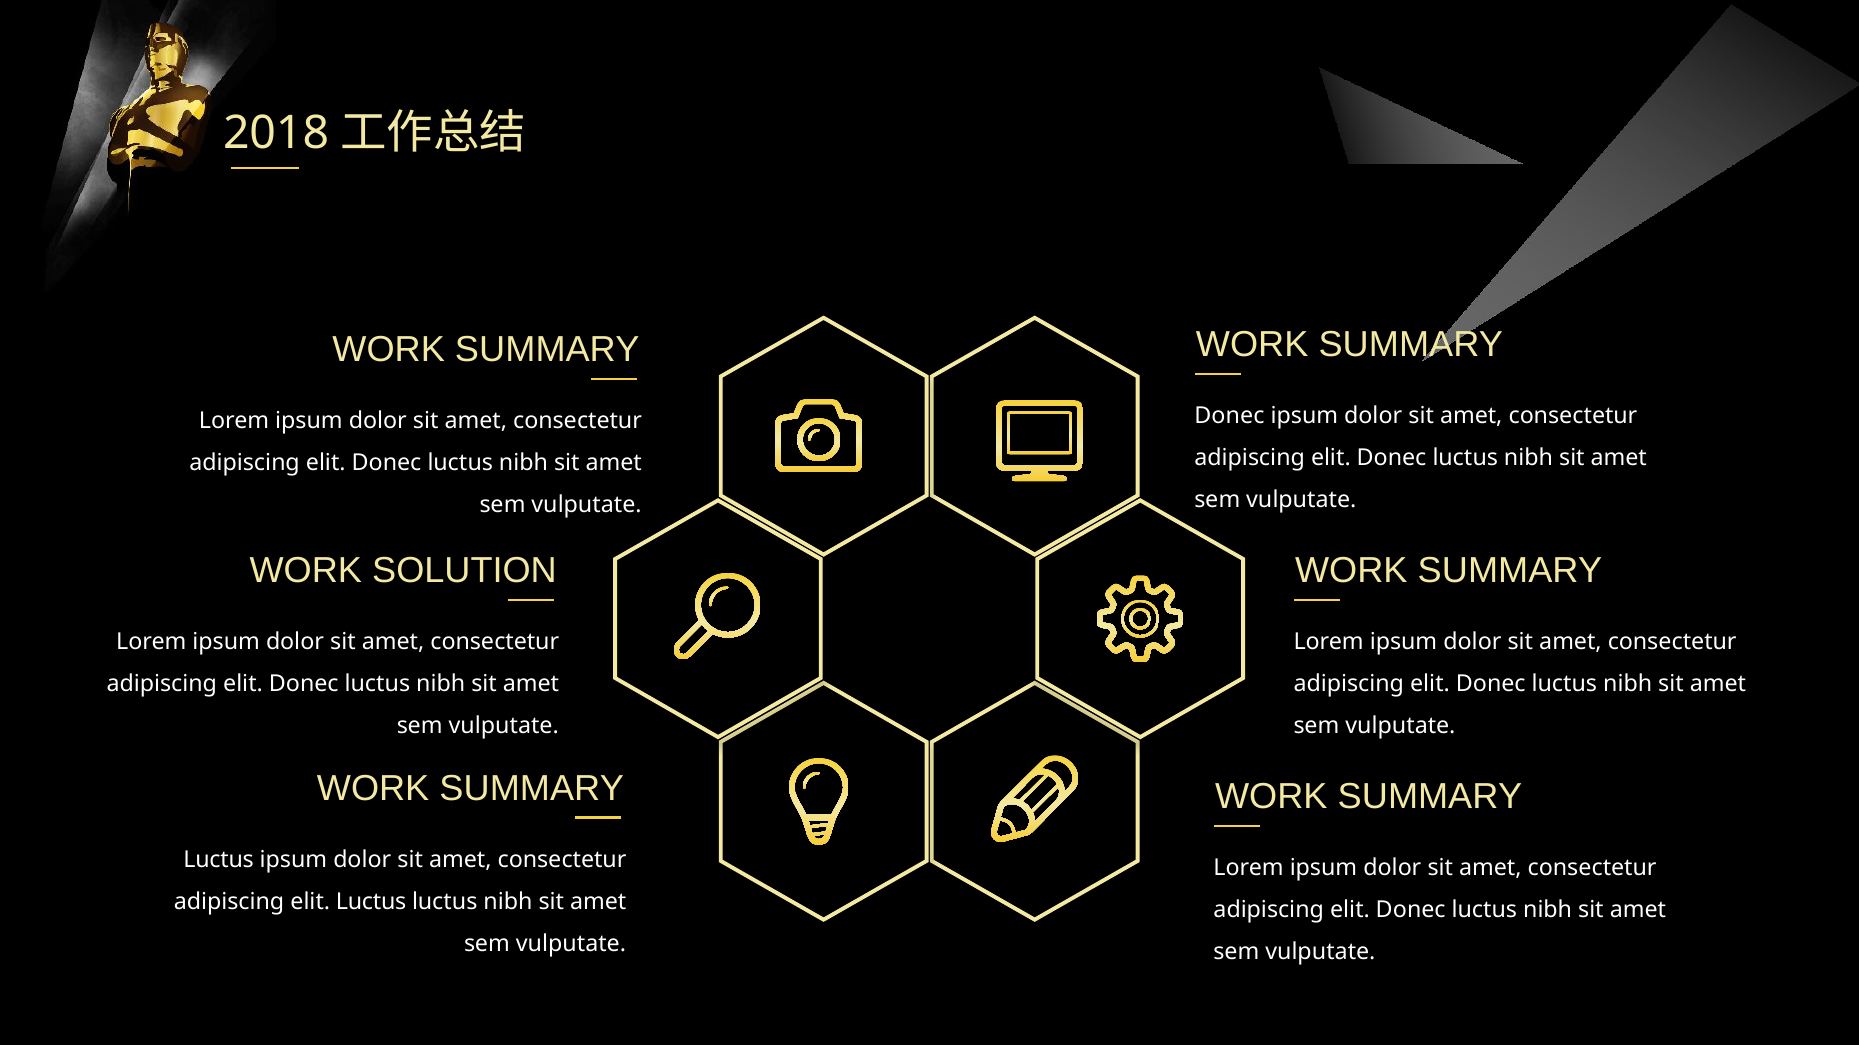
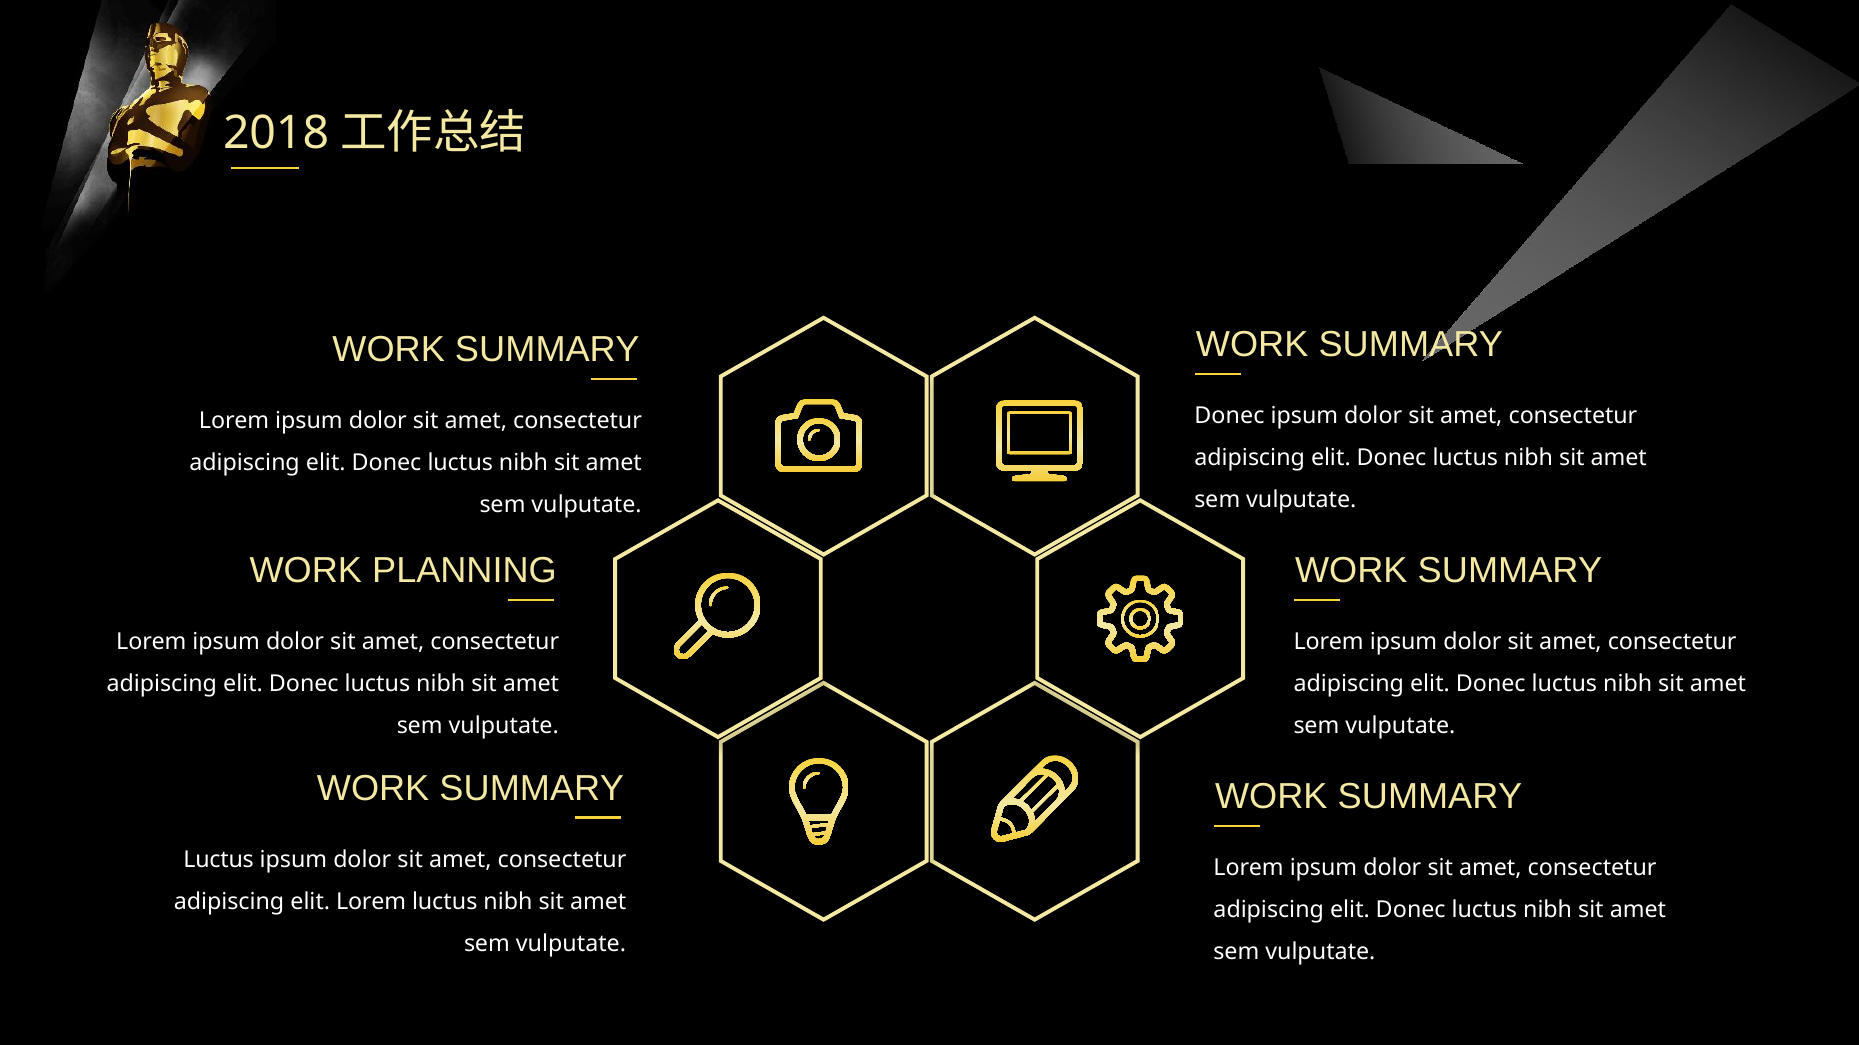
SOLUTION: SOLUTION -> PLANNING
elit Luctus: Luctus -> Lorem
